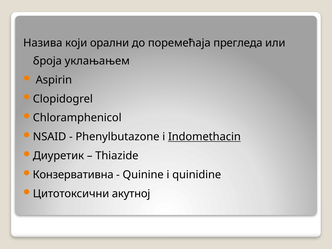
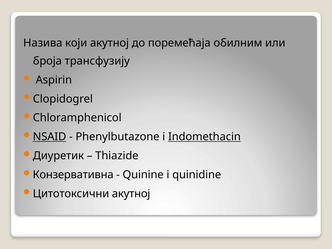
који орални: орални -> акутној
прегледа: прегледа -> обилним
уклањањем: уклањањем -> трансфузију
NSAID underline: none -> present
